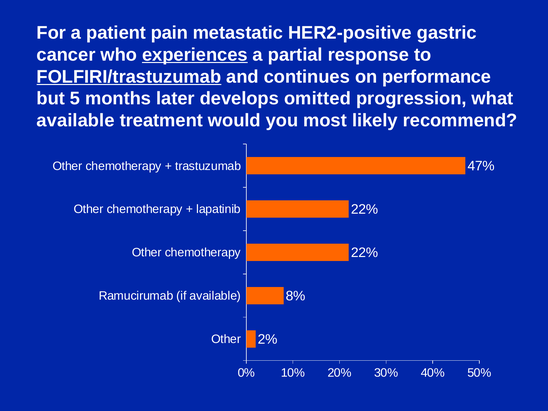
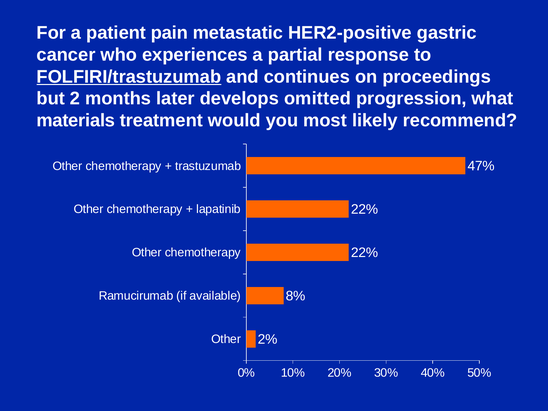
experiences underline: present -> none
performance: performance -> proceedings
5: 5 -> 2
available at (76, 121): available -> materials
